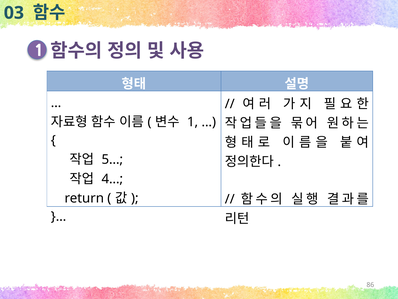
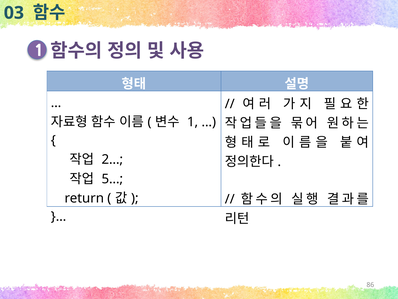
5…: 5… -> 2…
4…: 4… -> 5…
